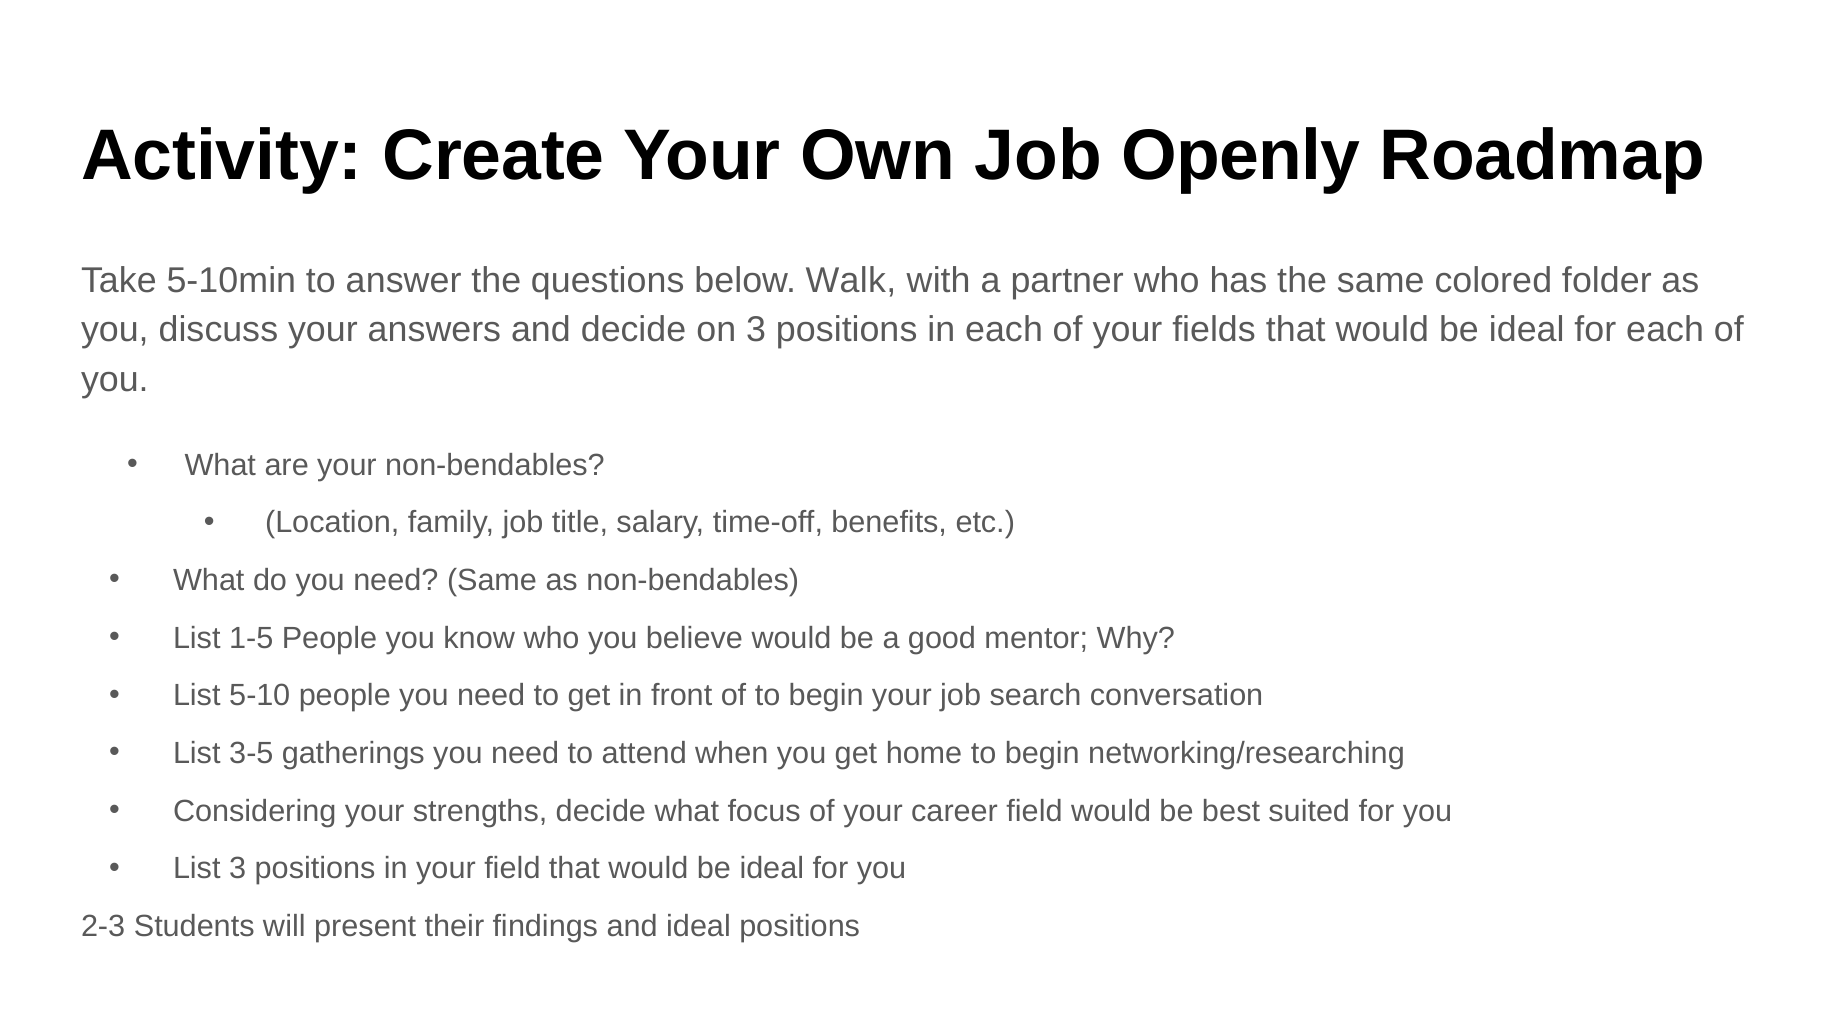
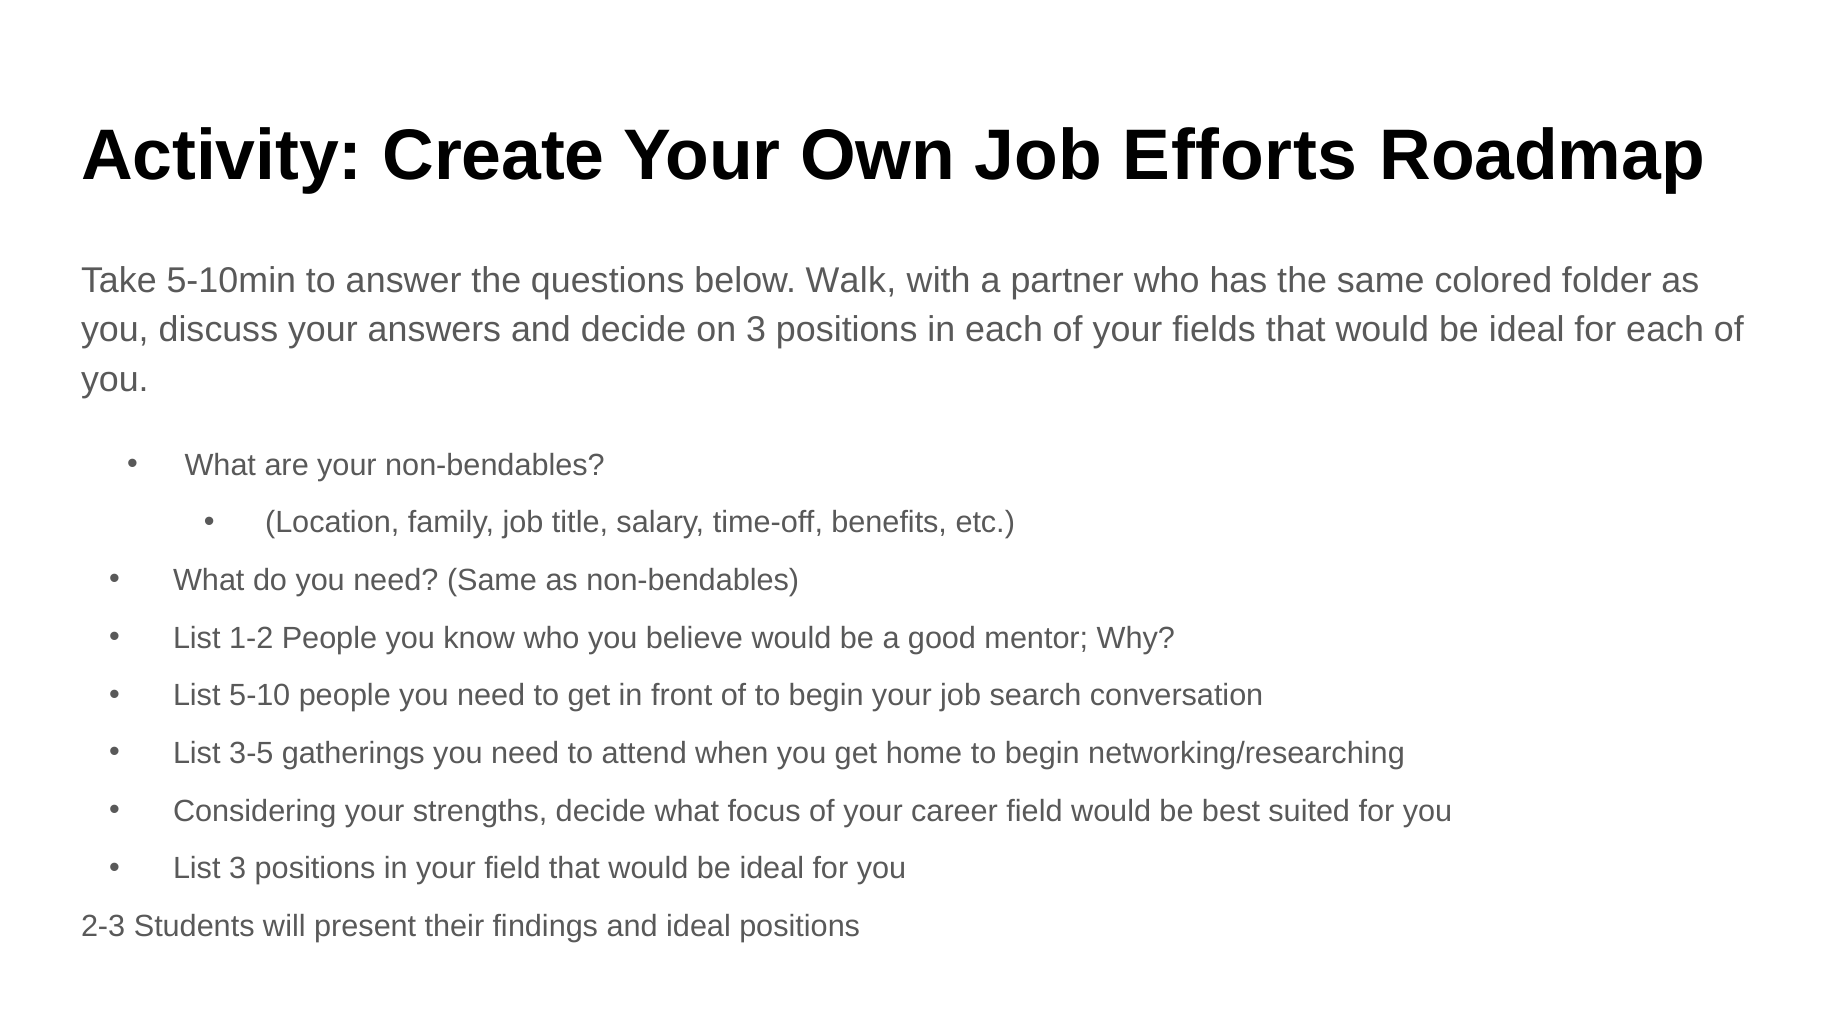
Openly: Openly -> Efforts
1-5: 1-5 -> 1-2
